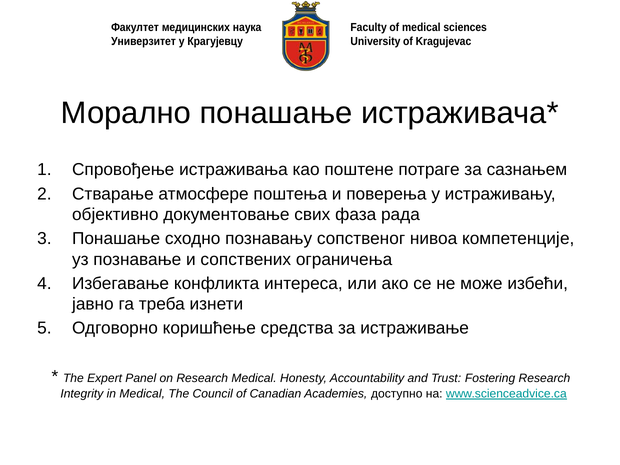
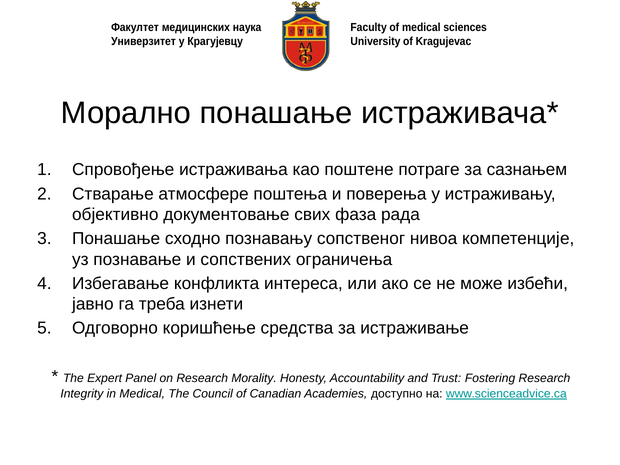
Research Medical: Medical -> Morality
